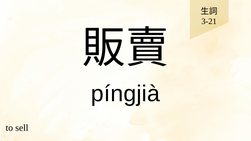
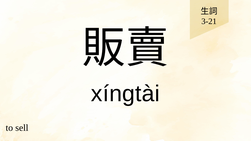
píngjià: píngjià -> xíngtài
